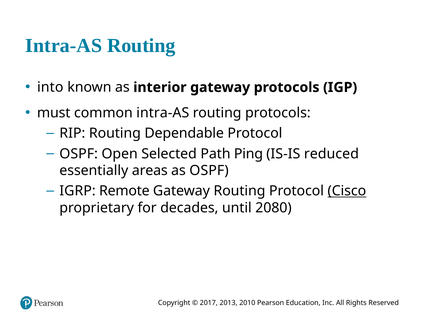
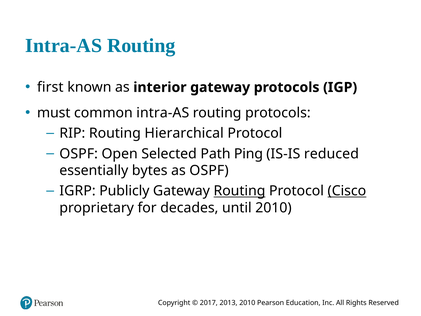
into: into -> first
Dependable: Dependable -> Hierarchical
areas: areas -> bytes
Remote: Remote -> Publicly
Routing at (239, 191) underline: none -> present
until 2080: 2080 -> 2010
